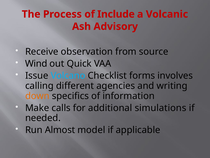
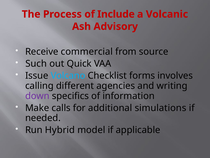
observation: observation -> commercial
Wind: Wind -> Such
down colour: orange -> purple
Almost: Almost -> Hybrid
